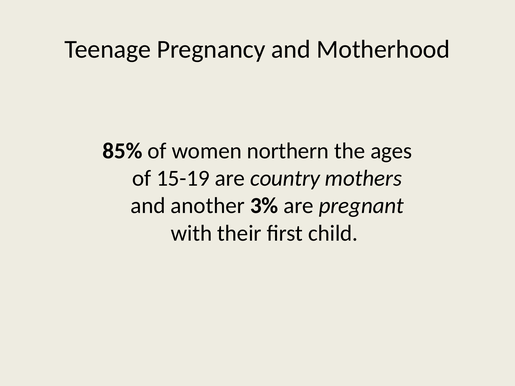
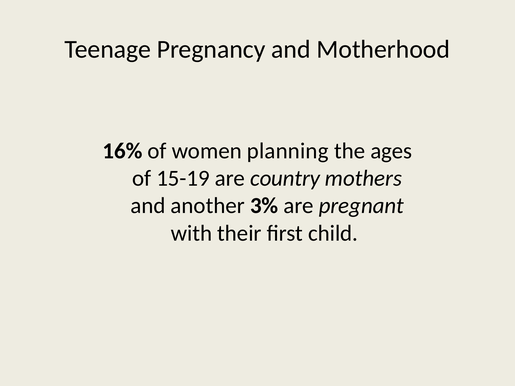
85%: 85% -> 16%
northern: northern -> planning
